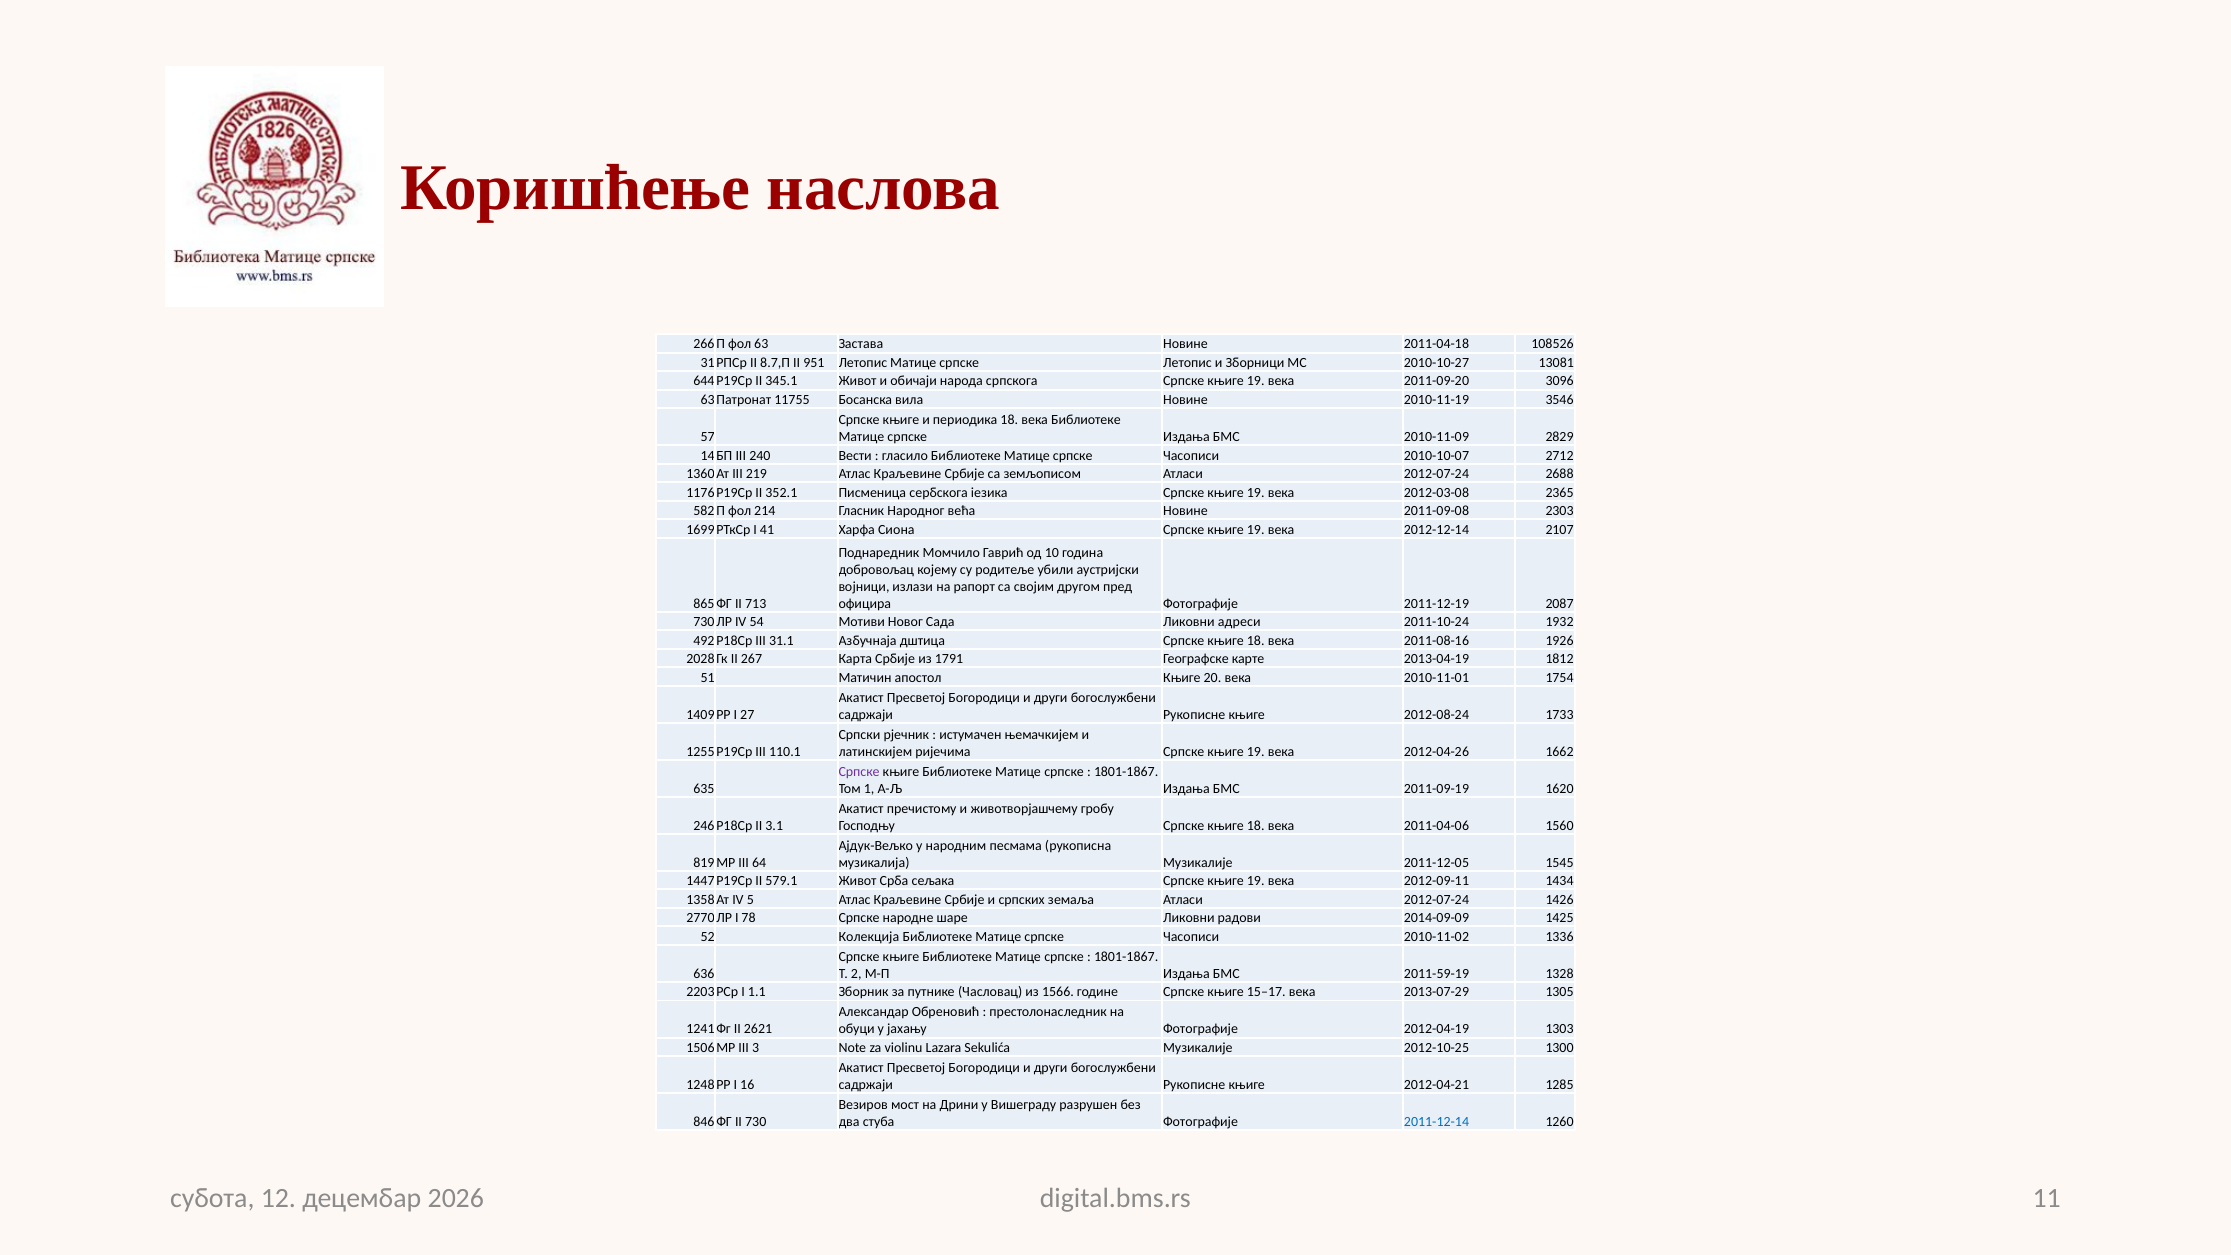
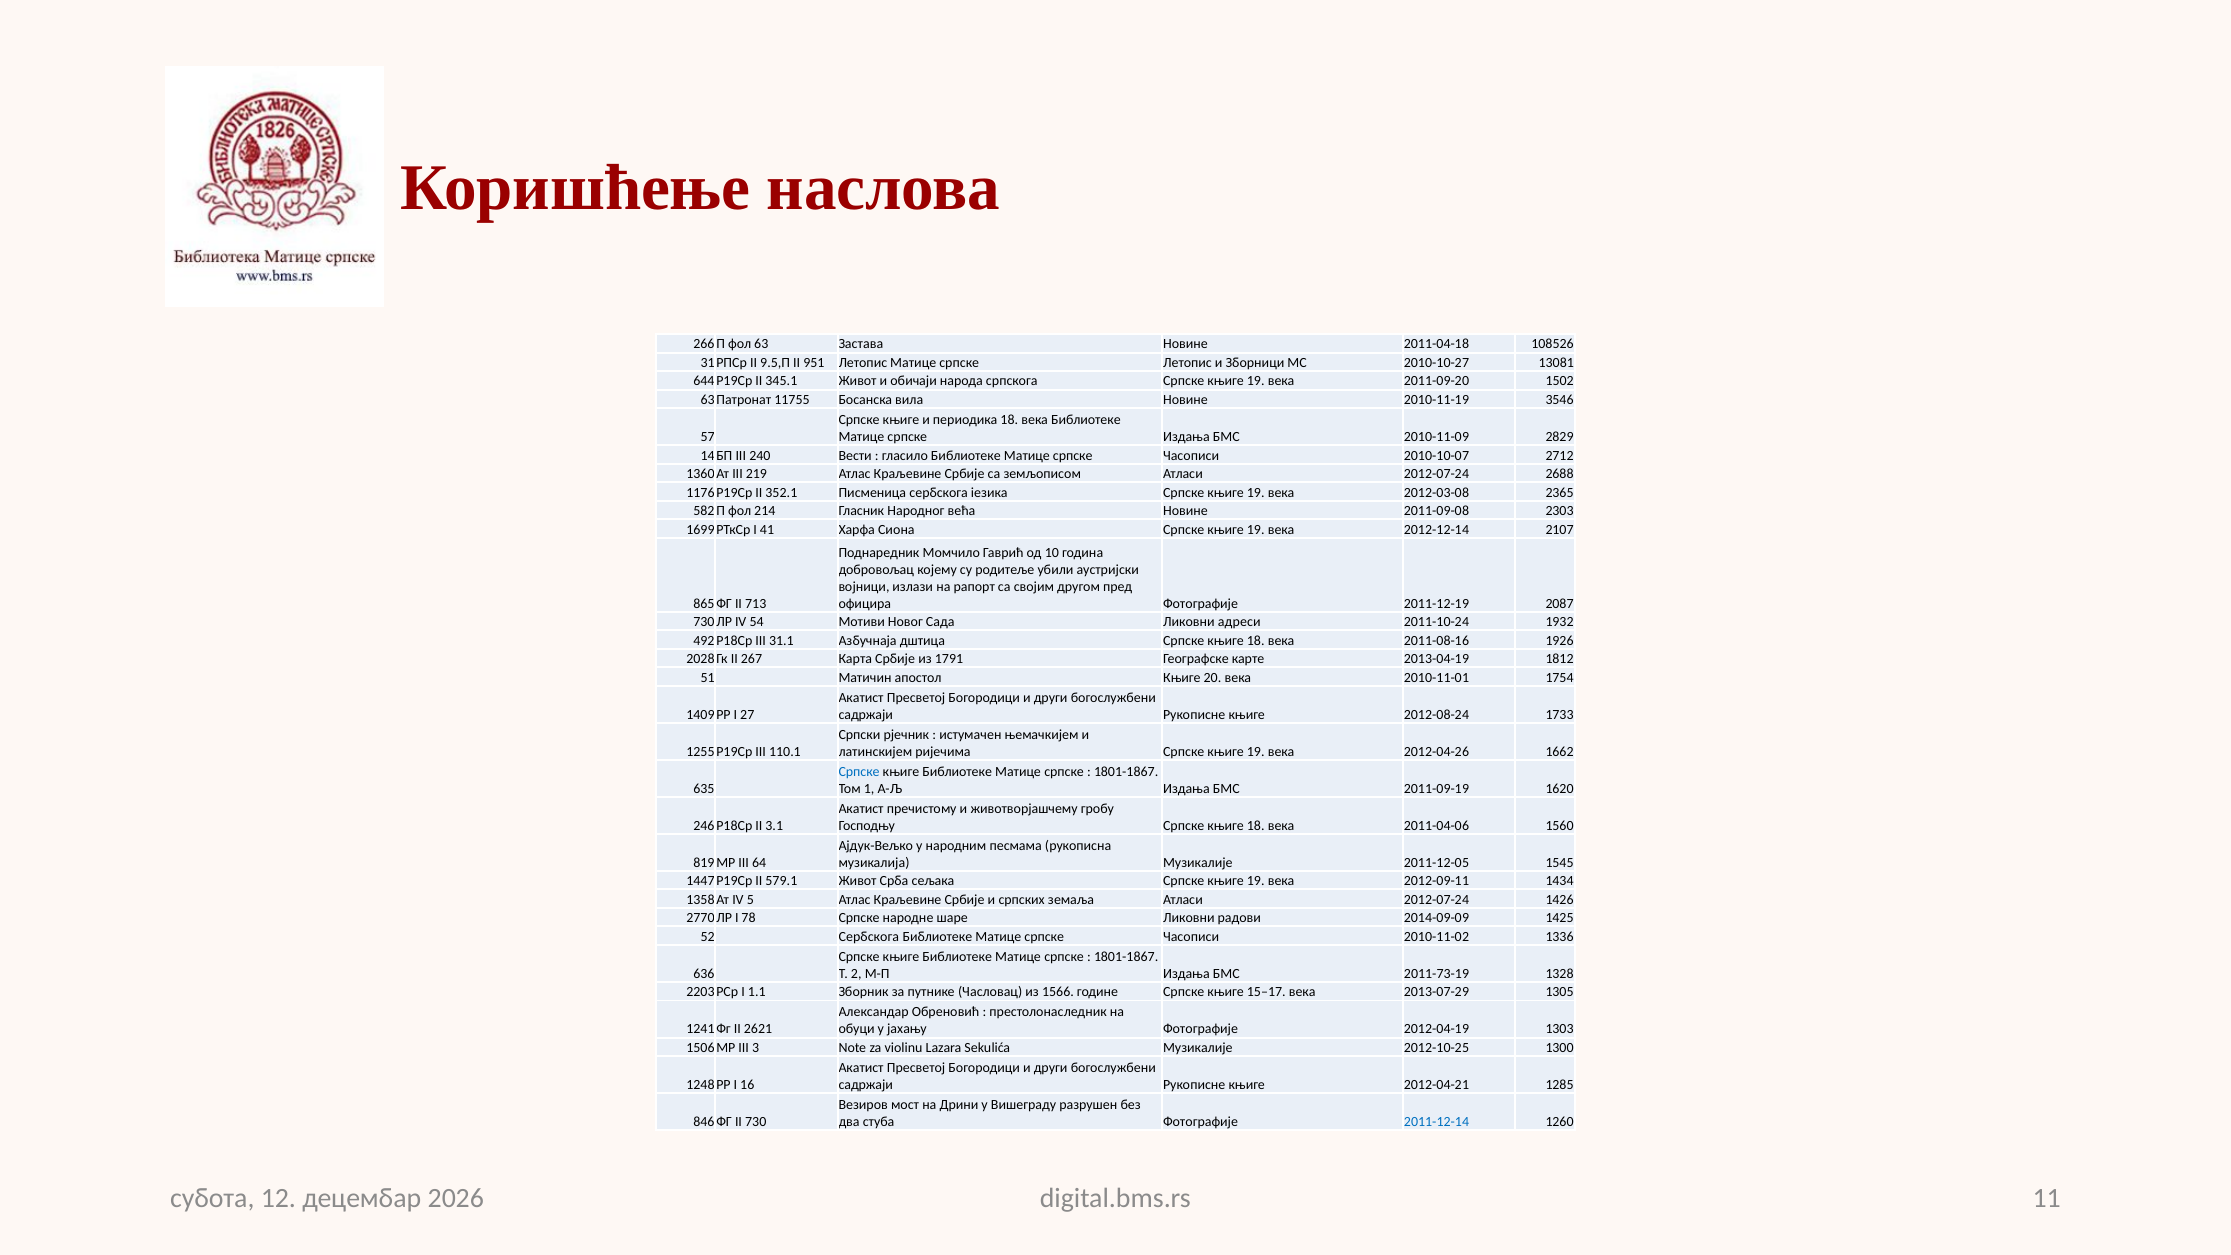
8.7,П: 8.7,П -> 9.5,П
3096: 3096 -> 1502
Српске at (859, 772) colour: purple -> blue
52 Колекција: Колекција -> Сербскога
2011-59-19: 2011-59-19 -> 2011-73-19
